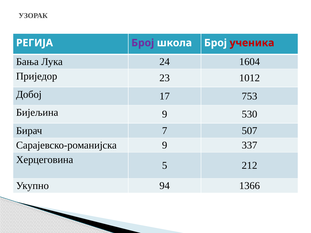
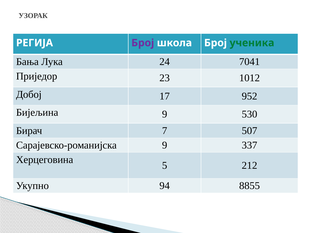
ученика colour: red -> green
1604: 1604 -> 7041
753: 753 -> 952
1366: 1366 -> 8855
